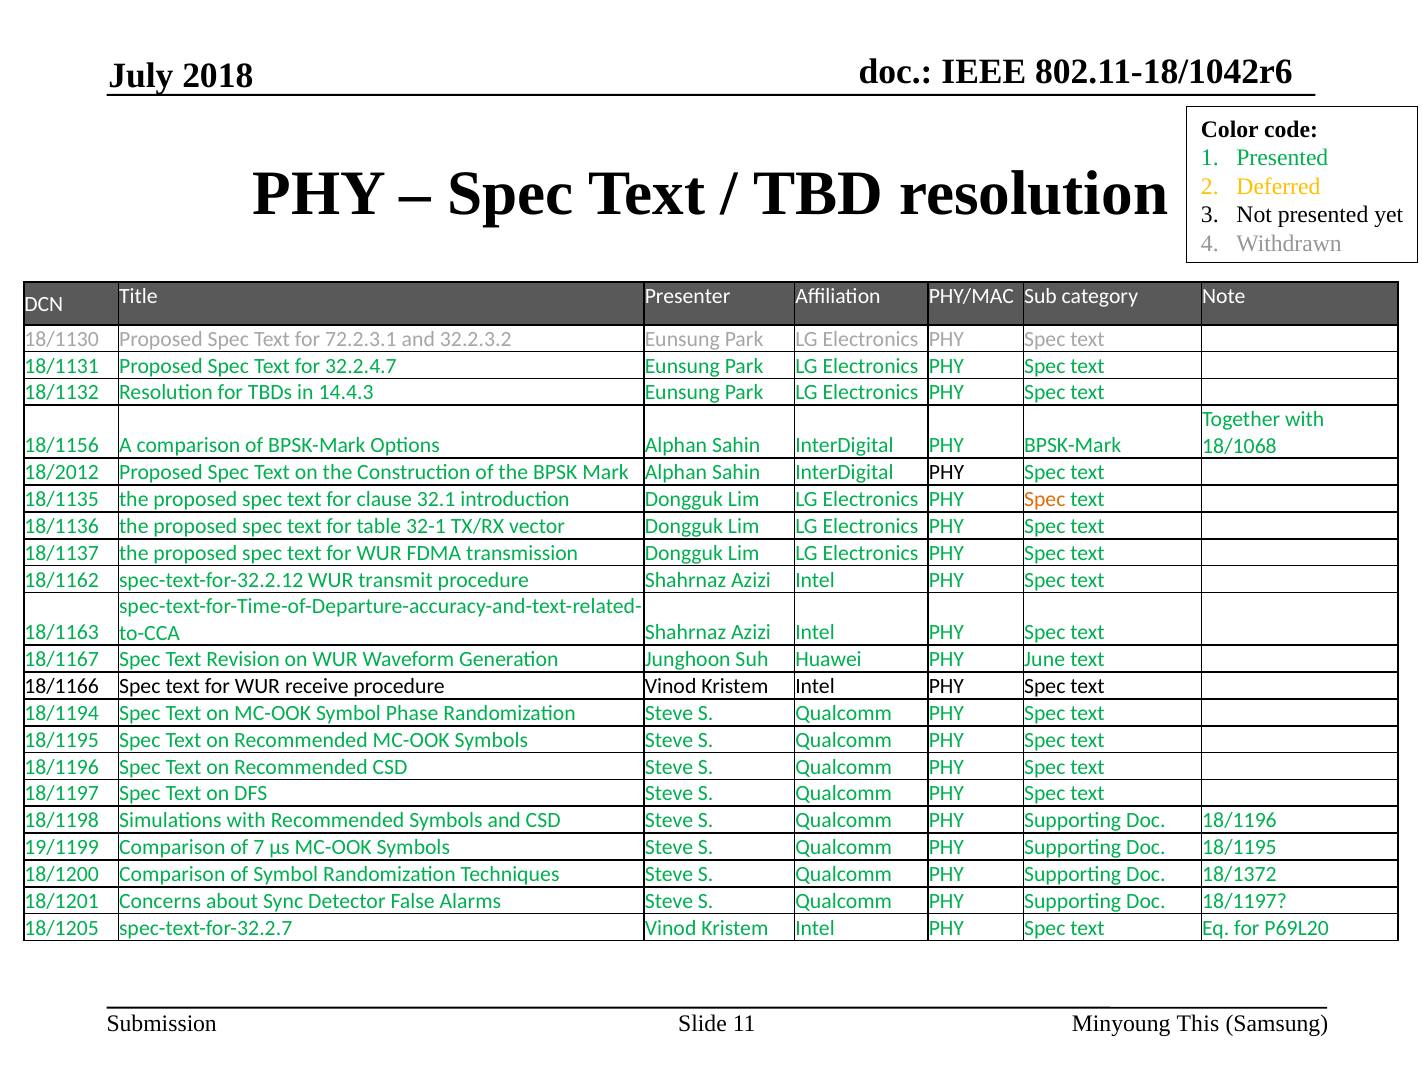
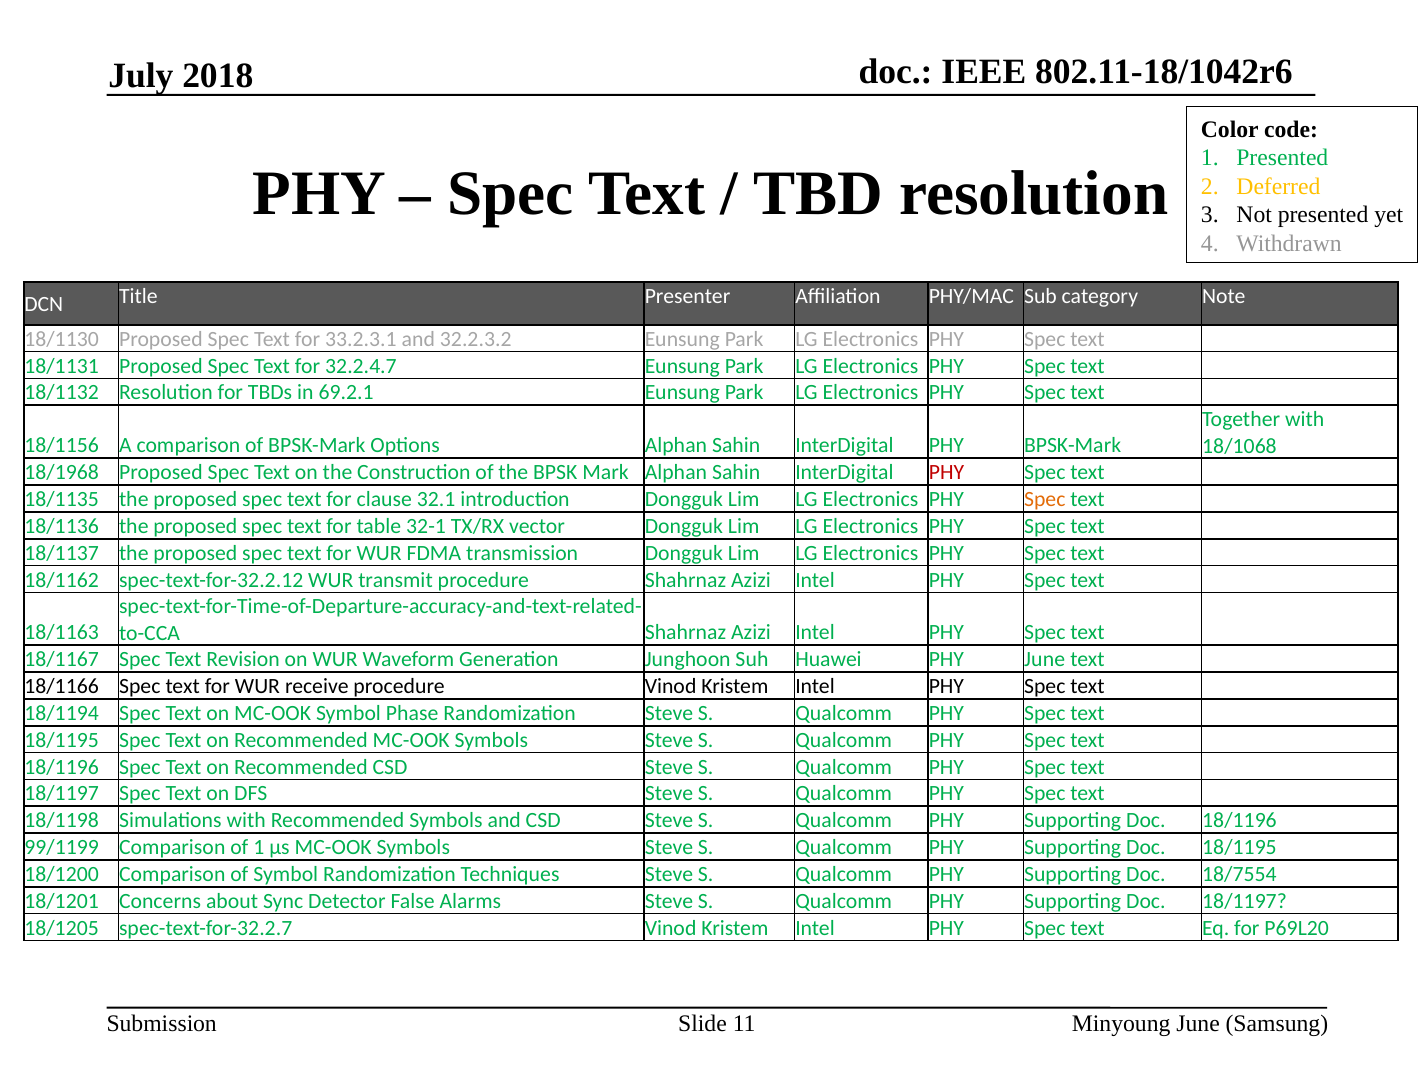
72.2.3.1: 72.2.3.1 -> 33.2.3.1
14.4.3: 14.4.3 -> 69.2.1
18/2012: 18/2012 -> 18/1968
PHY at (946, 472) colour: black -> red
19/1199: 19/1199 -> 99/1199
of 7: 7 -> 1
18/1372: 18/1372 -> 18/7554
Minyoung This: This -> June
